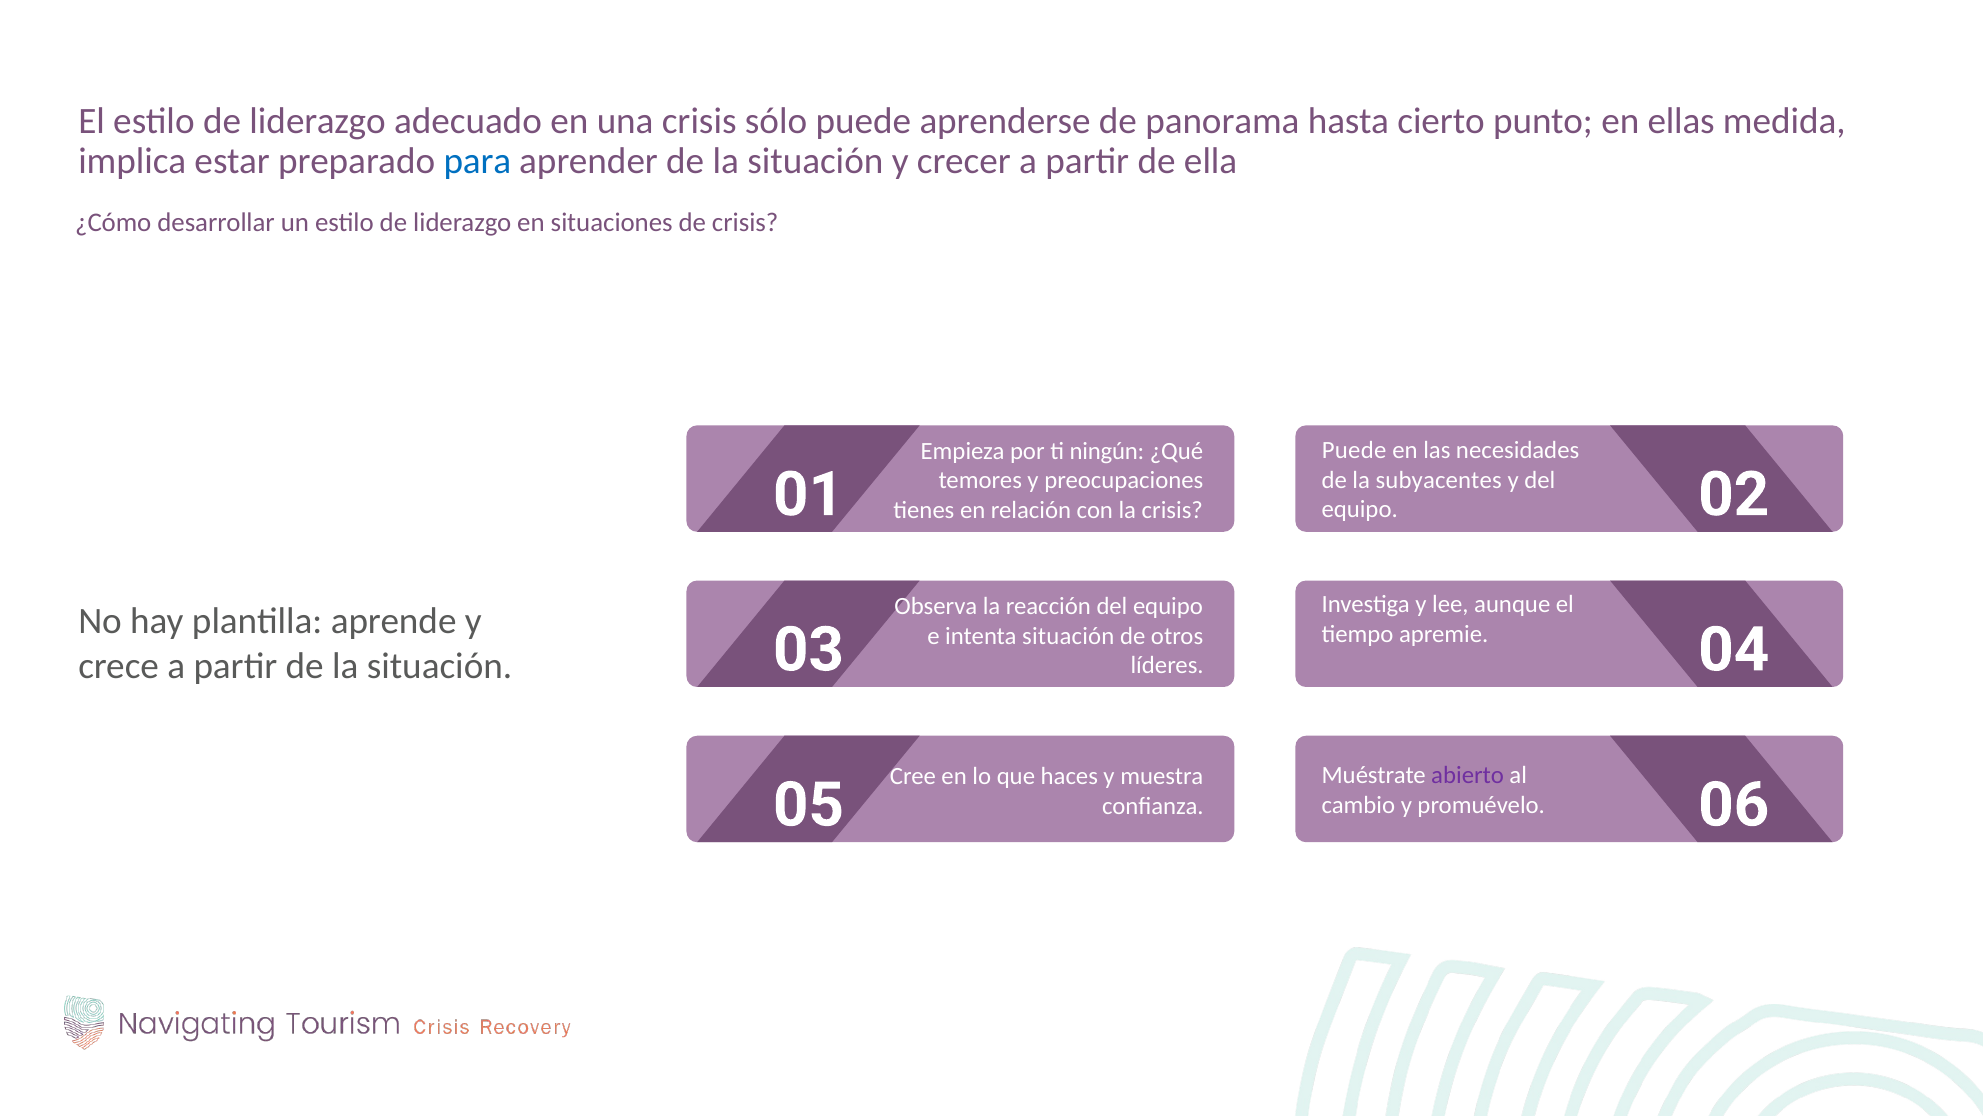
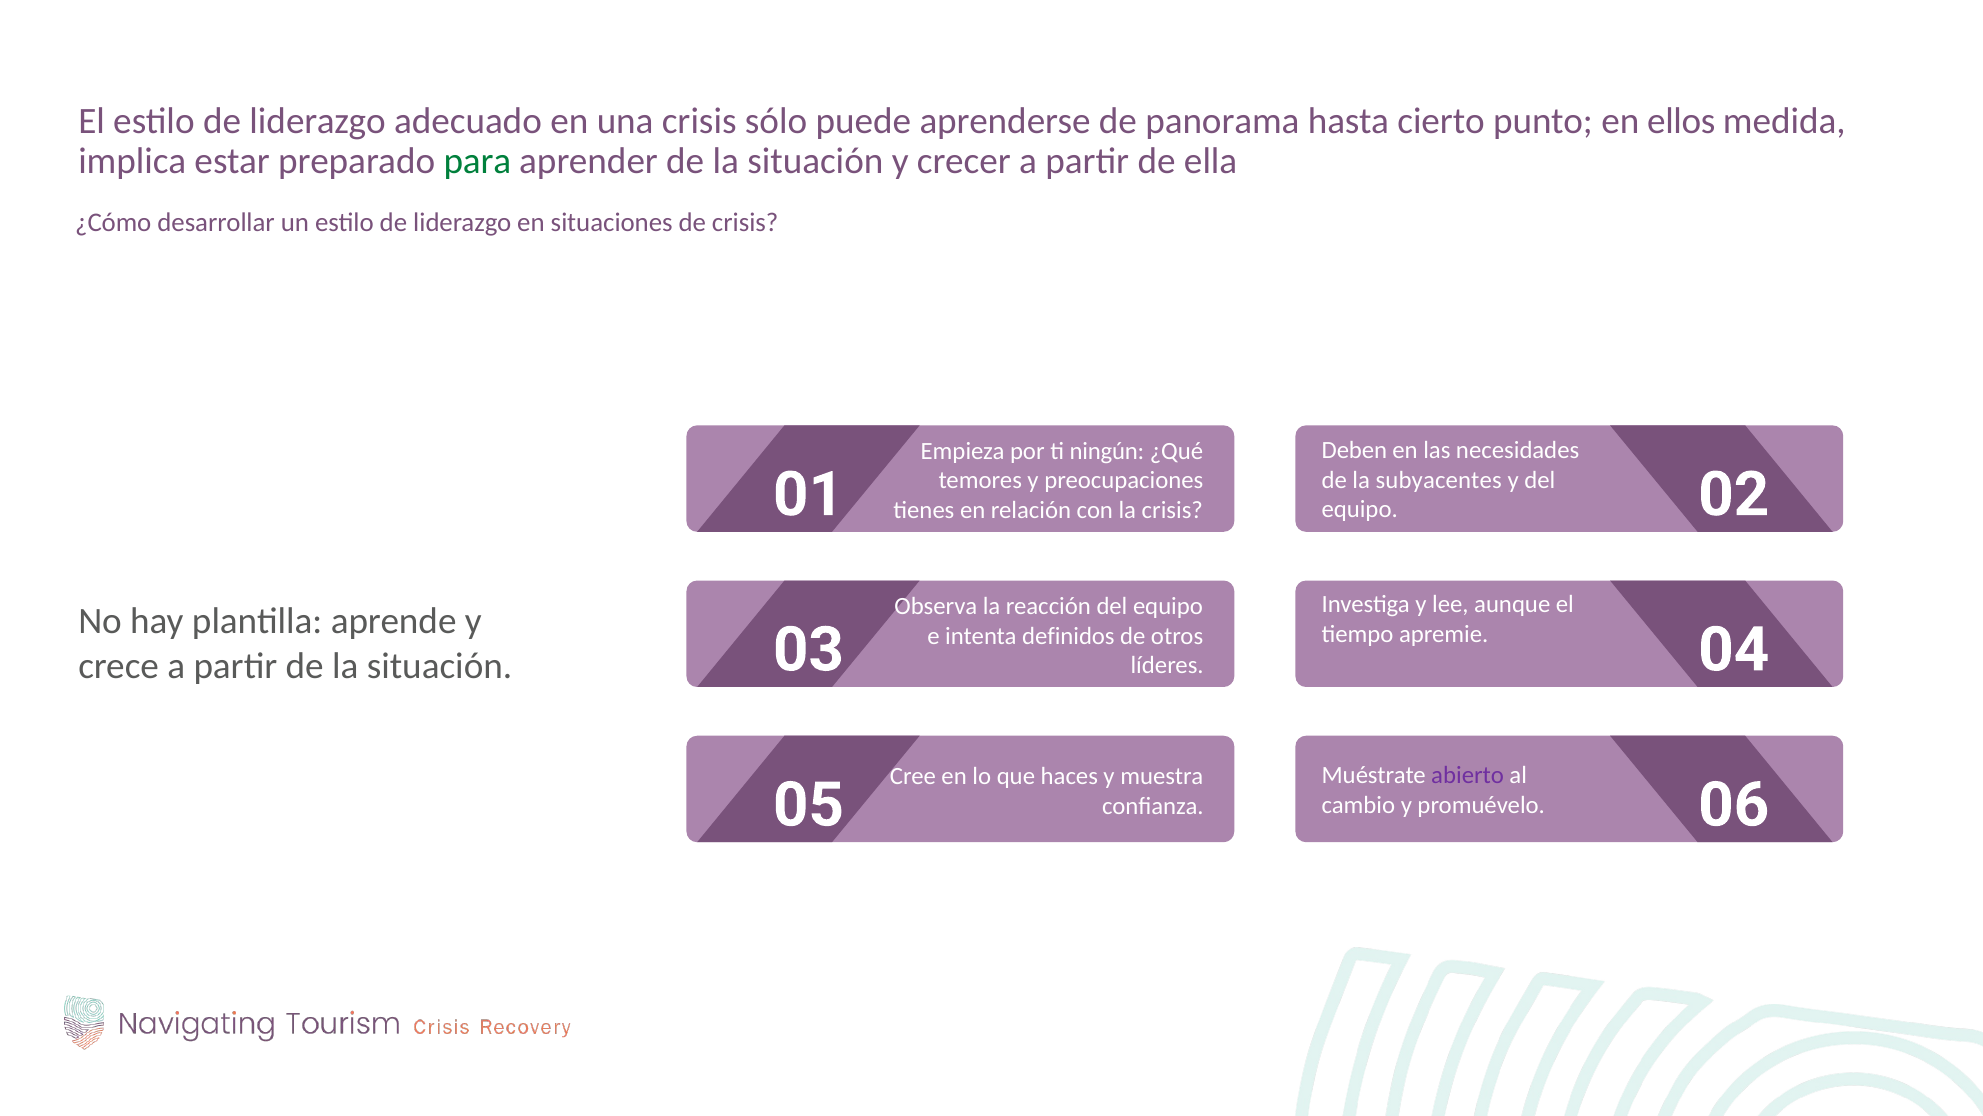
ellas: ellas -> ellos
para colour: blue -> green
Puede at (1354, 450): Puede -> Deben
intenta situación: situación -> definidos
